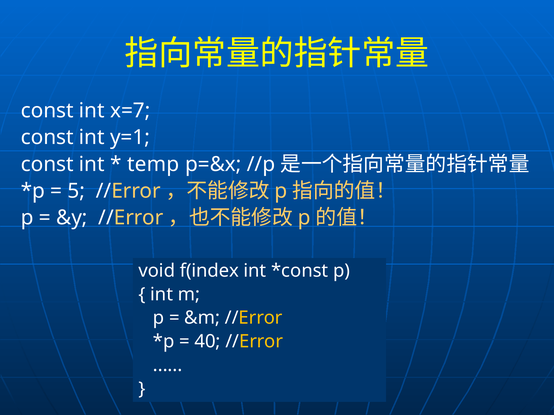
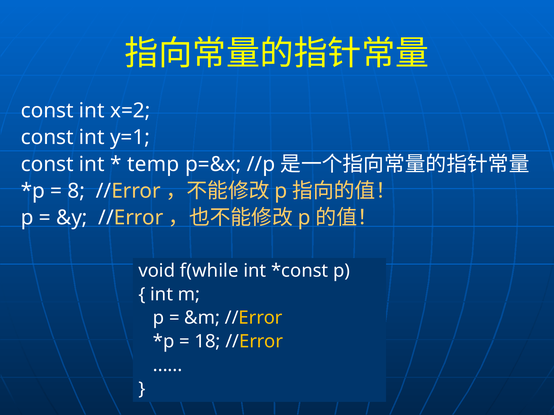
x=7: x=7 -> x=2
5: 5 -> 8
f(index: f(index -> f(while
40: 40 -> 18
